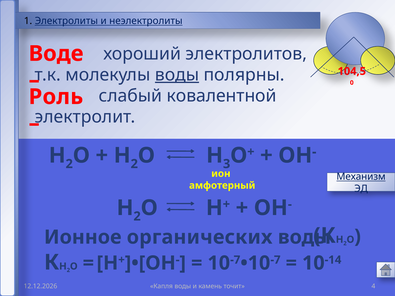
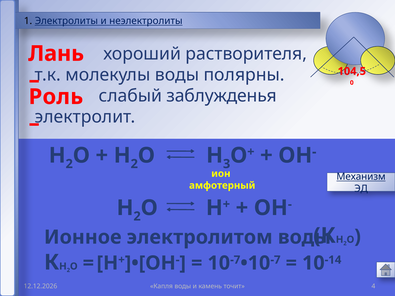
электролитов: электролитов -> растворителя
Воде: Воде -> Лань
воды at (177, 75) underline: present -> none
ковалентной: ковалентной -> заблужденья
органических: органических -> электролитом
